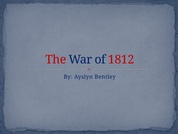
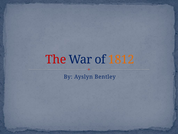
1812 colour: red -> orange
